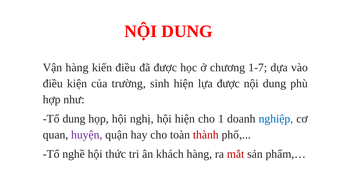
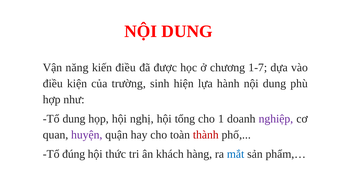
Vận hàng: hàng -> năng
lựa được: được -> hành
hội hiện: hiện -> tổng
nghiệp colour: blue -> purple
nghề: nghề -> đúng
mắt colour: red -> blue
